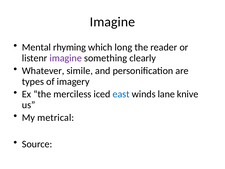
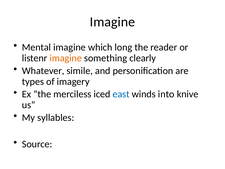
Mental rhyming: rhyming -> imagine
imagine at (66, 58) colour: purple -> orange
lane: lane -> into
metrical: metrical -> syllables
